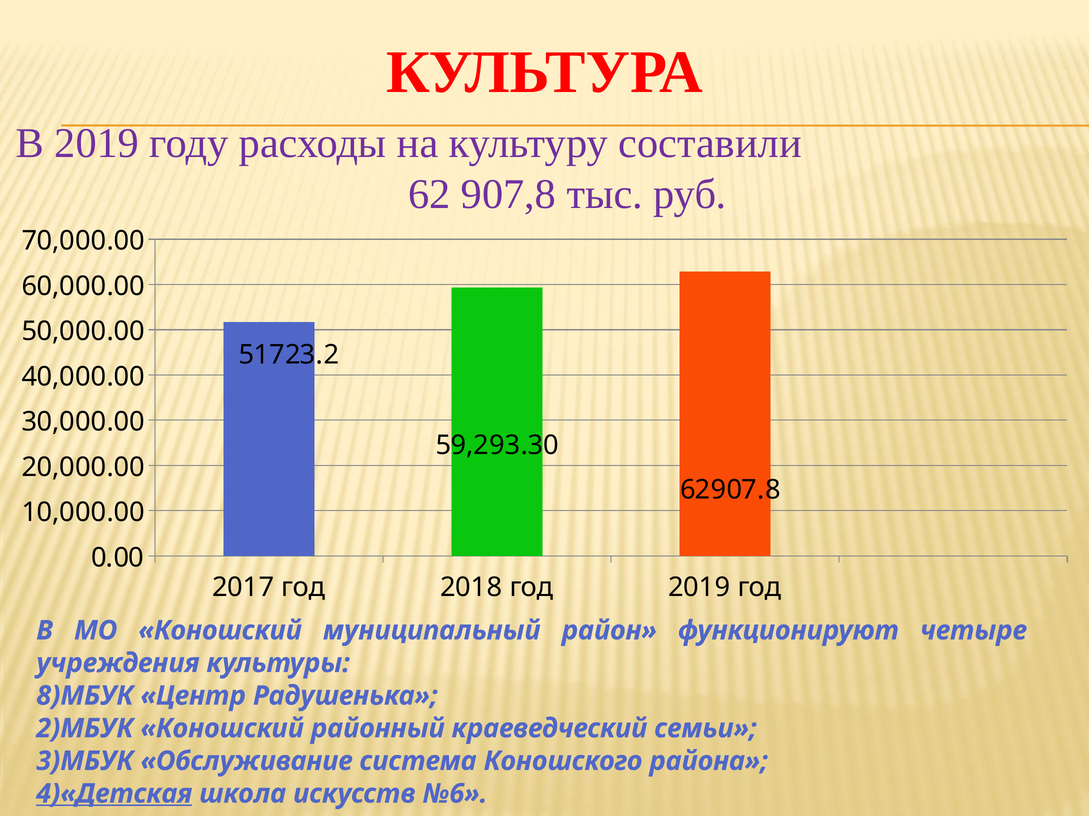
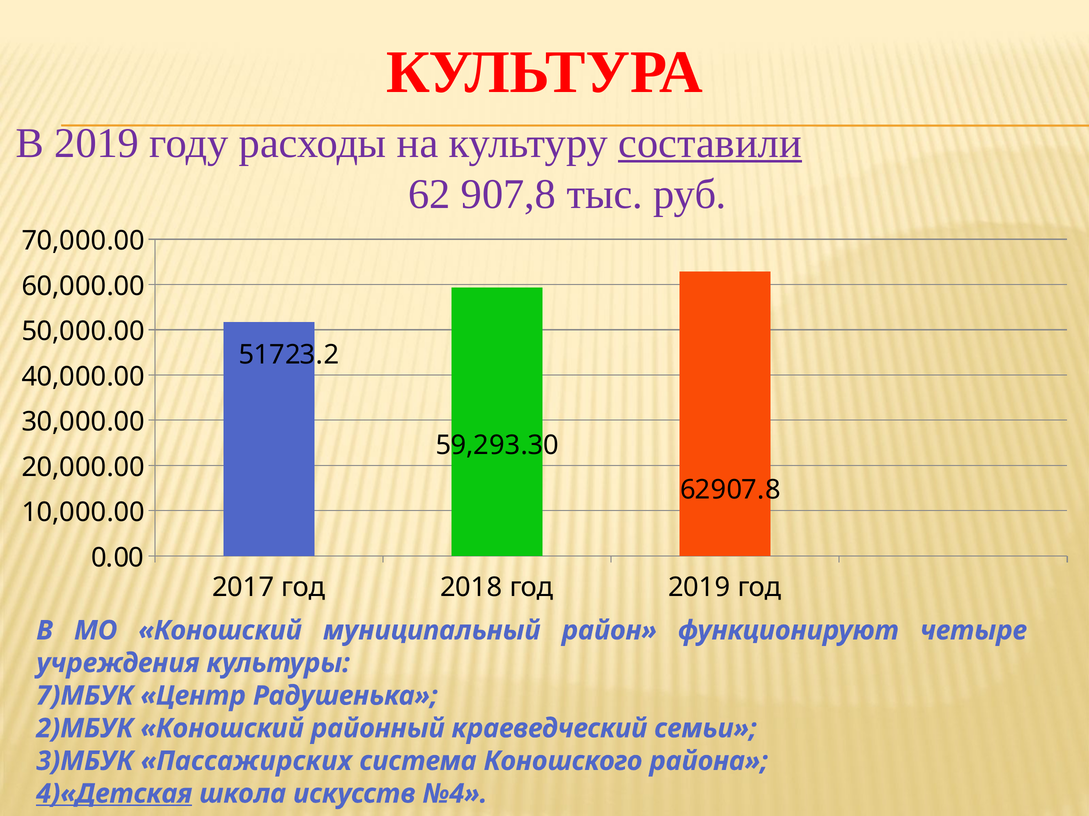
составили underline: none -> present
8)МБУК: 8)МБУК -> 7)МБУК
Обслуживание: Обслуживание -> Пассажирских
№6: №6 -> №4
